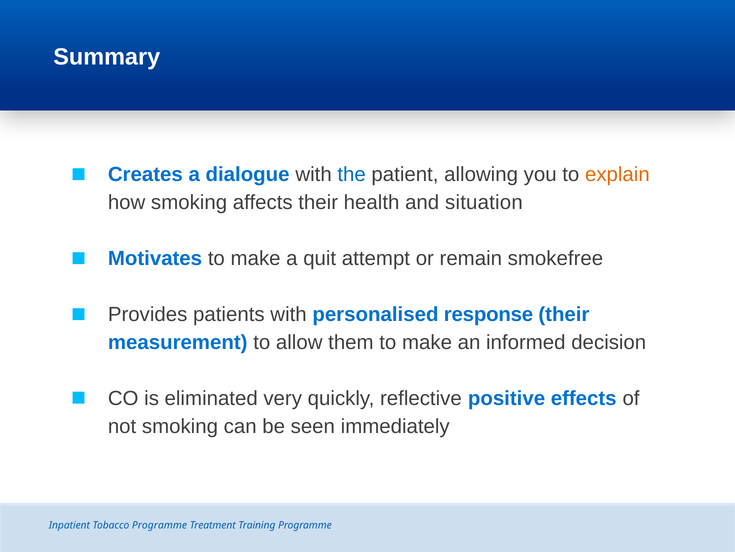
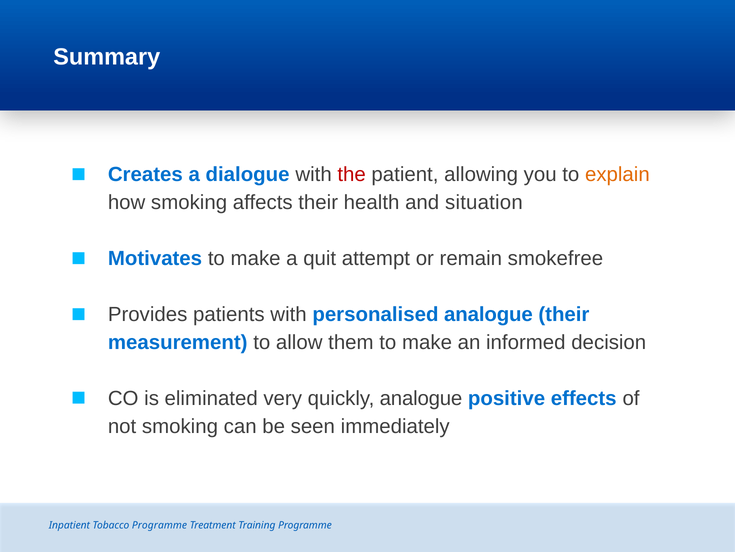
the colour: blue -> red
personalised response: response -> analogue
quickly reflective: reflective -> analogue
